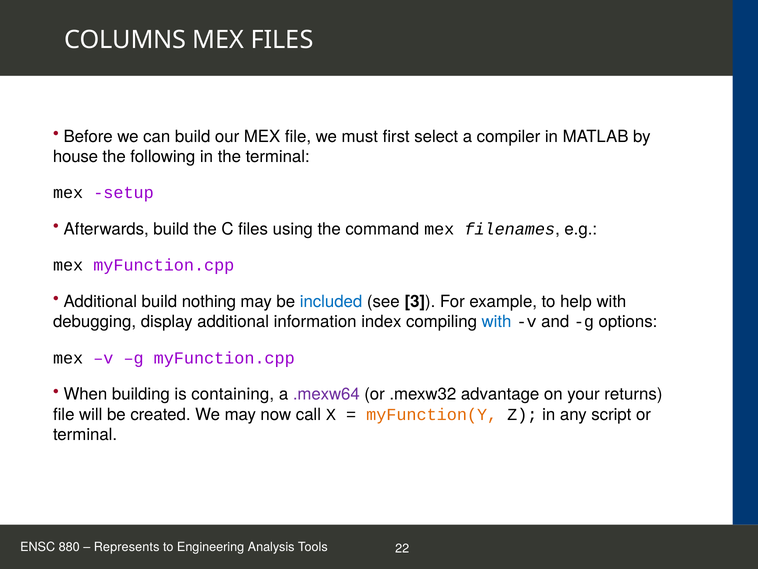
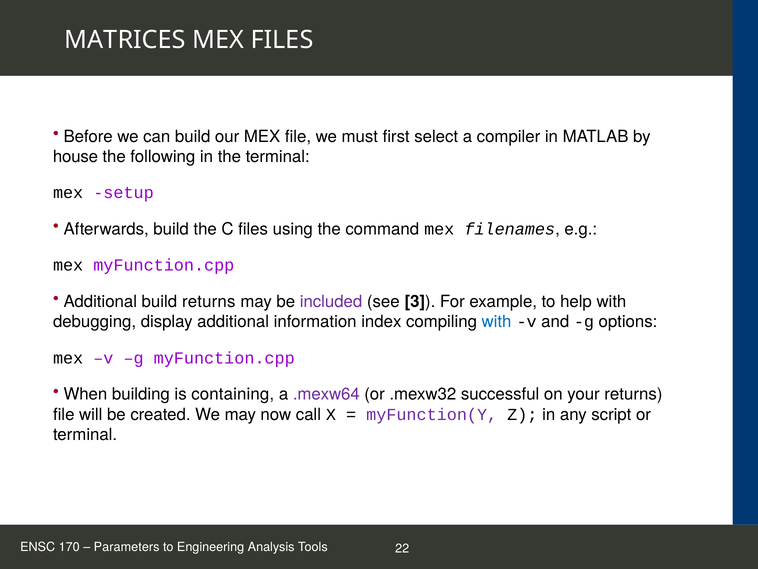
COLUMNS: COLUMNS -> MATRICES
build nothing: nothing -> returns
included colour: blue -> purple
advantage: advantage -> successful
myFunction(Y colour: orange -> purple
880: 880 -> 170
Represents: Represents -> Parameters
